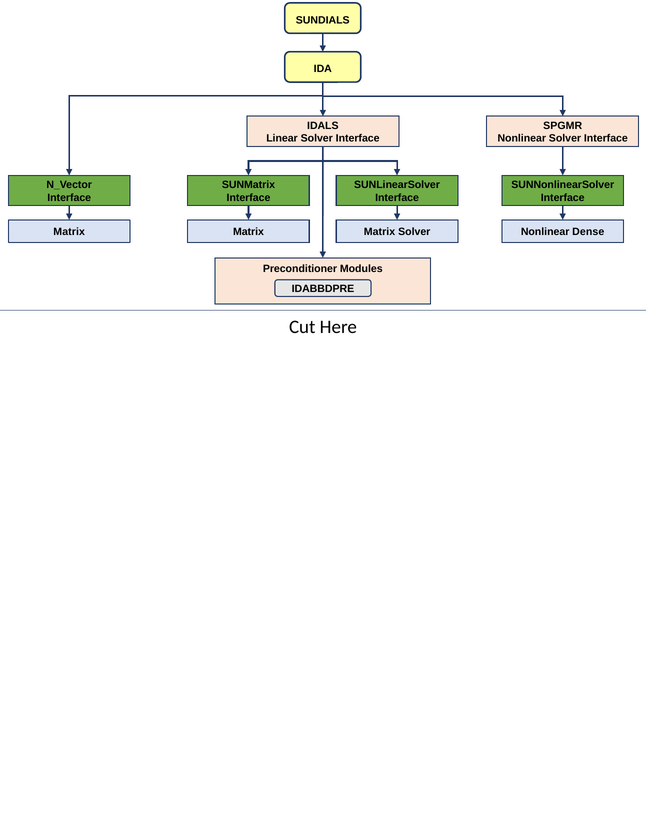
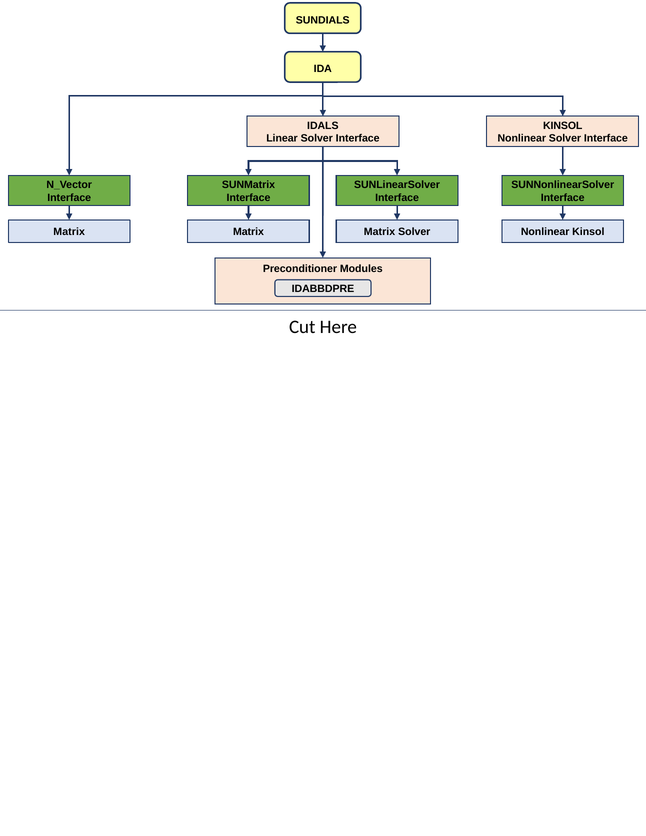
SPGMR at (563, 126): SPGMR -> KINSOL
Nonlinear Dense: Dense -> Kinsol
